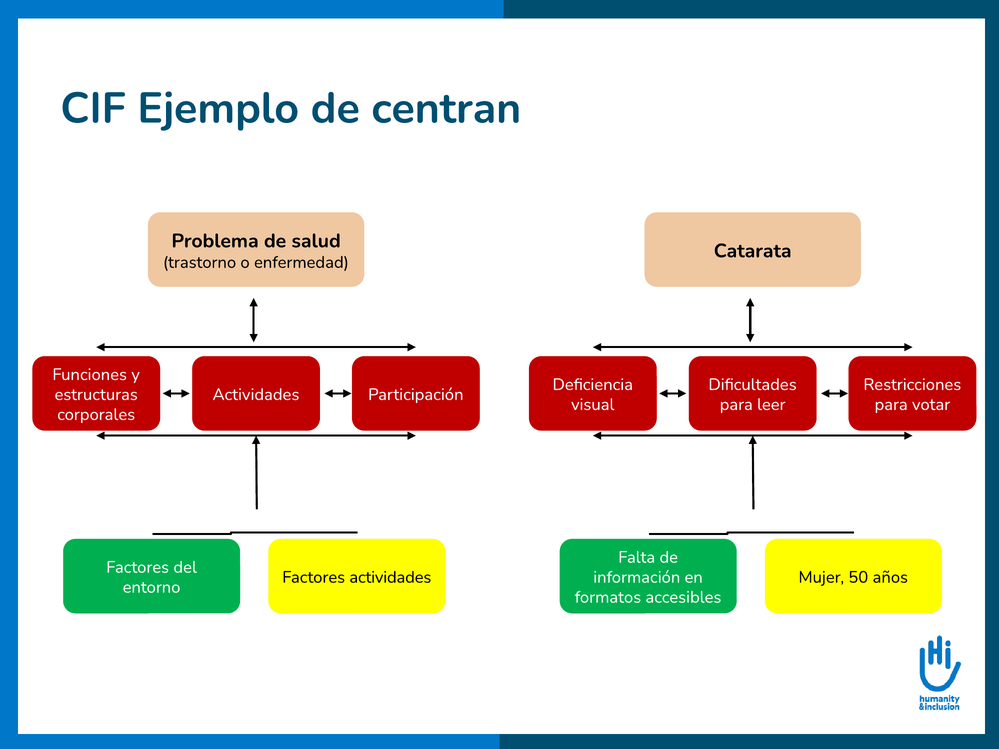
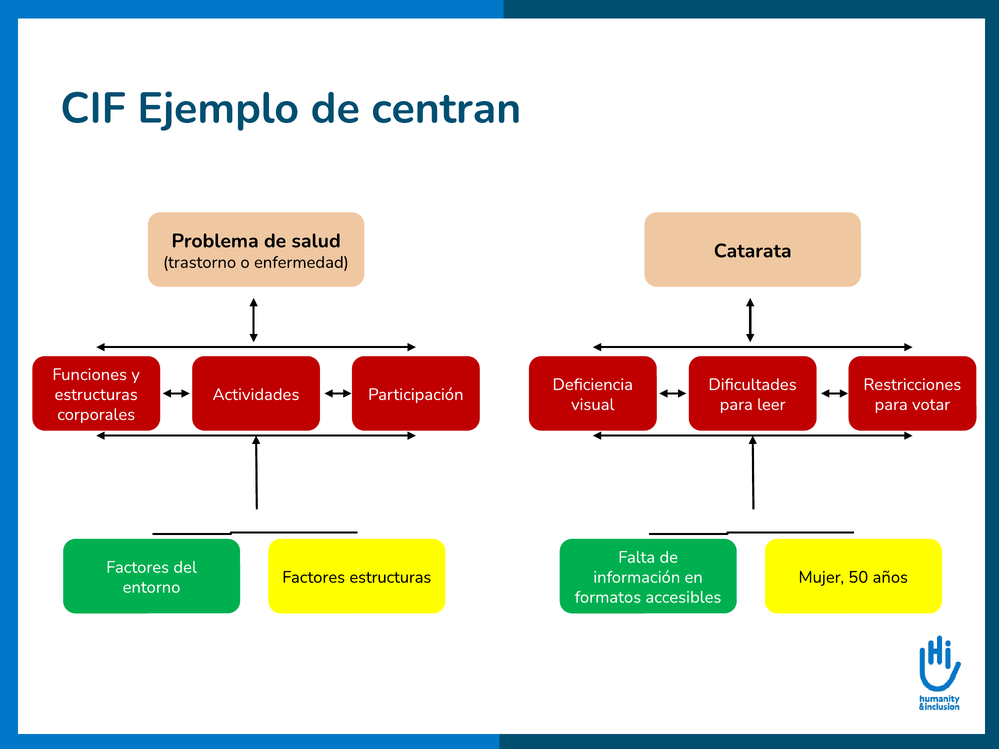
Factores actividades: actividades -> estructuras
